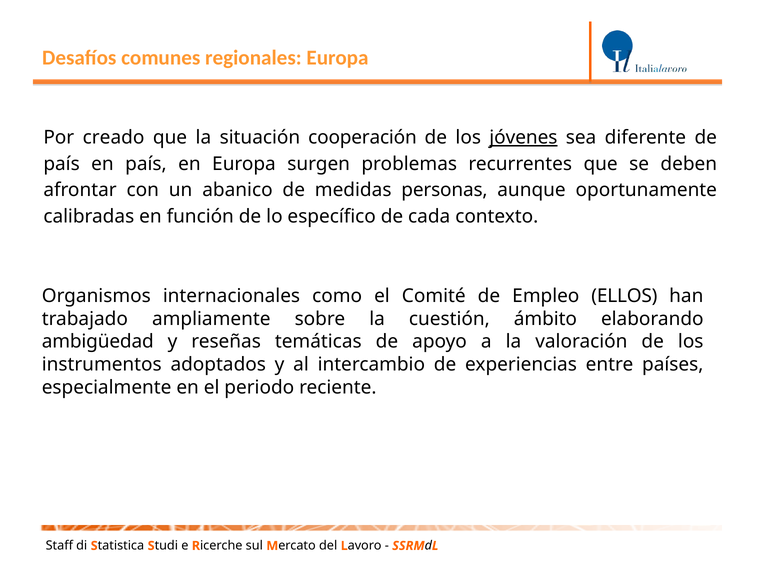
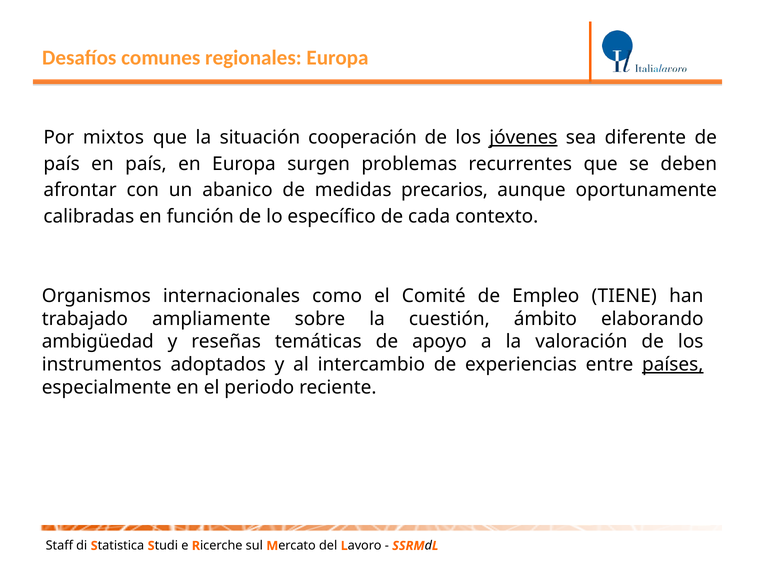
creado: creado -> mixtos
personas: personas -> precarios
ELLOS: ELLOS -> TIENE
países underline: none -> present
